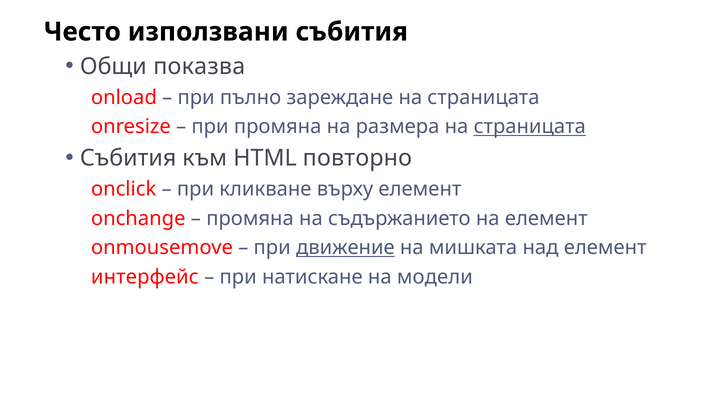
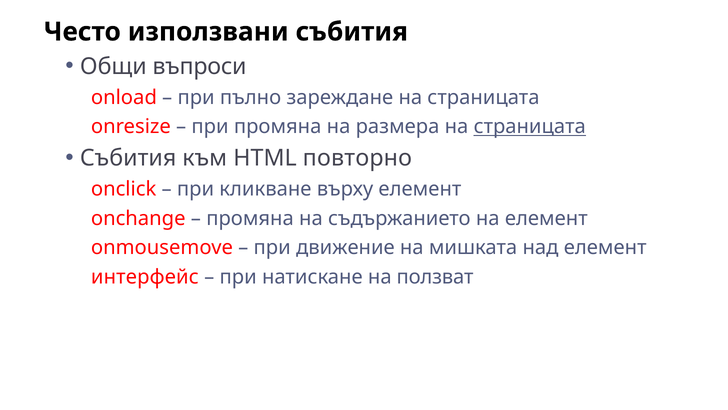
показва: показва -> въпроси
движение underline: present -> none
модели: модели -> ползват
